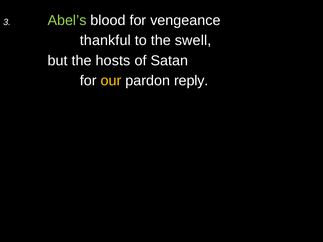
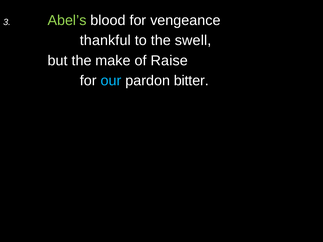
hosts: hosts -> make
Satan: Satan -> Raise
our colour: yellow -> light blue
reply: reply -> bitter
